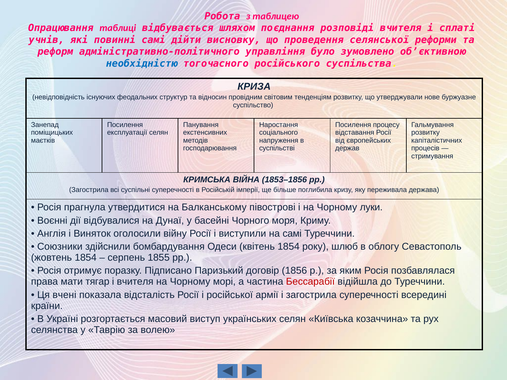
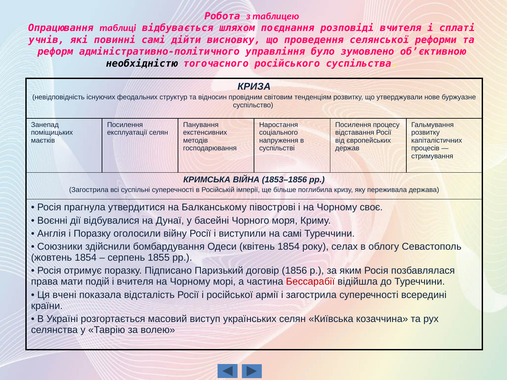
необхідністю colour: blue -> black
луки: луки -> своє
і Виняток: Виняток -> Поразку
шлюб: шлюб -> селах
тягар: тягар -> подій
